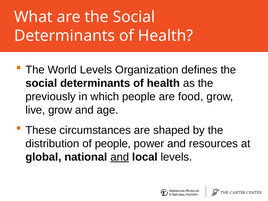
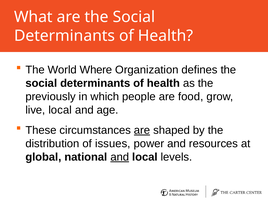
World Levels: Levels -> Where
live grow: grow -> local
are at (142, 130) underline: none -> present
of people: people -> issues
